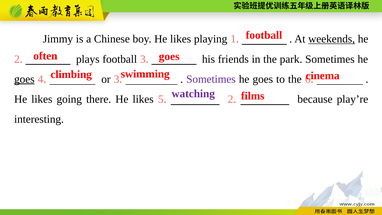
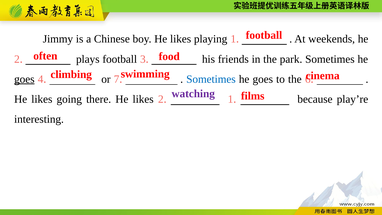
weekends underline: present -> none
often goes: goes -> food
or 3: 3 -> 7
Sometimes at (211, 79) colour: purple -> blue
likes 5: 5 -> 2
2 at (231, 99): 2 -> 1
